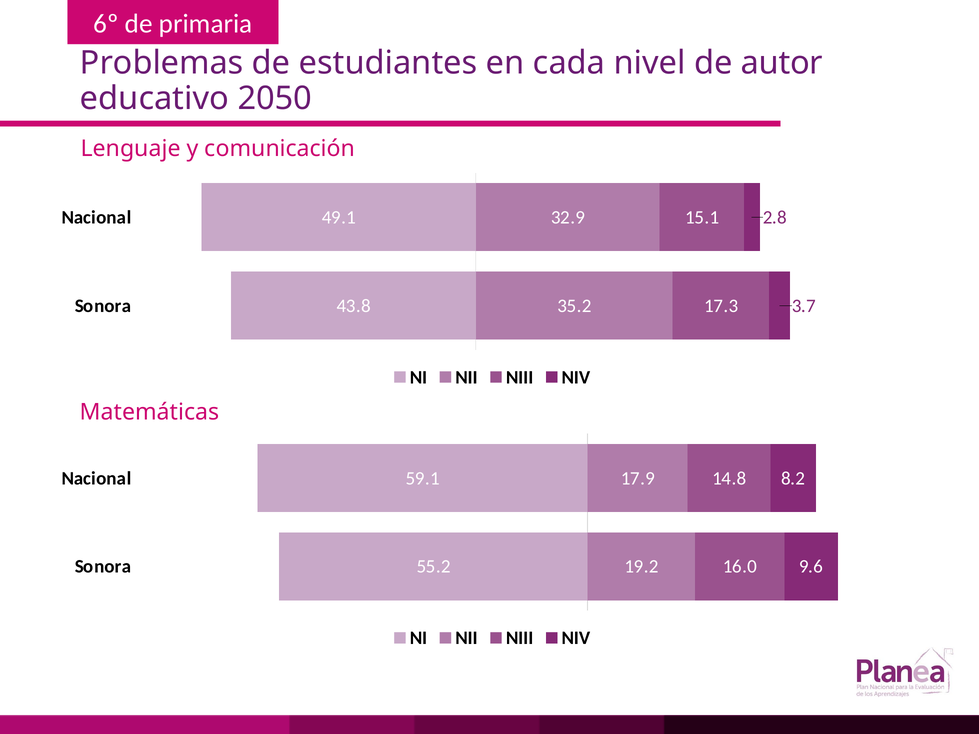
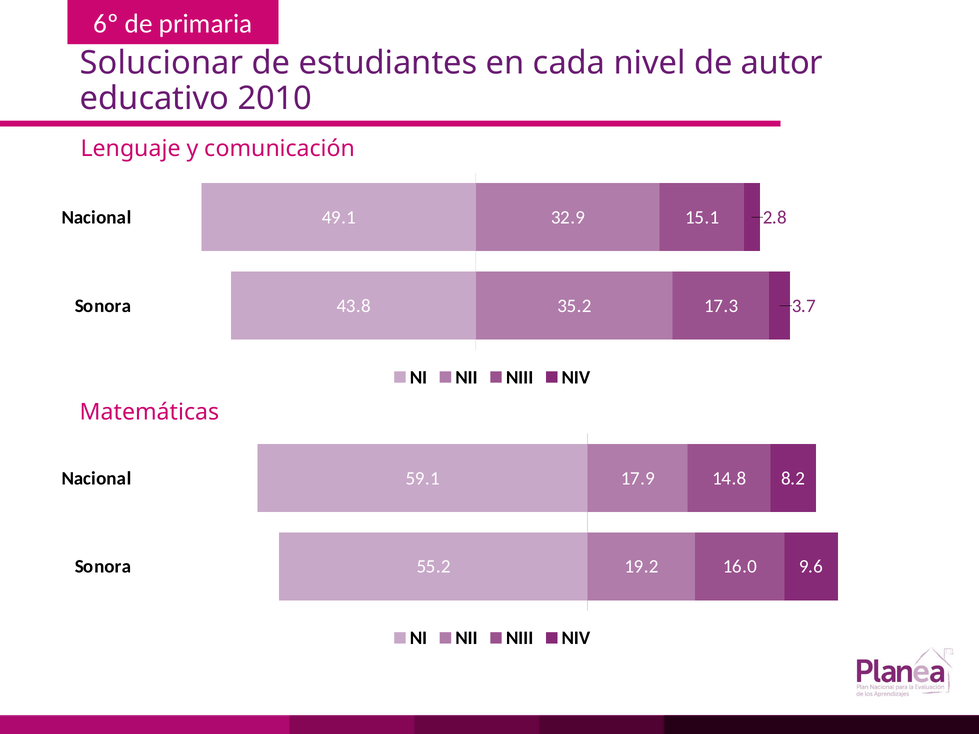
Problemas: Problemas -> Solucionar
2050: 2050 -> 2010
